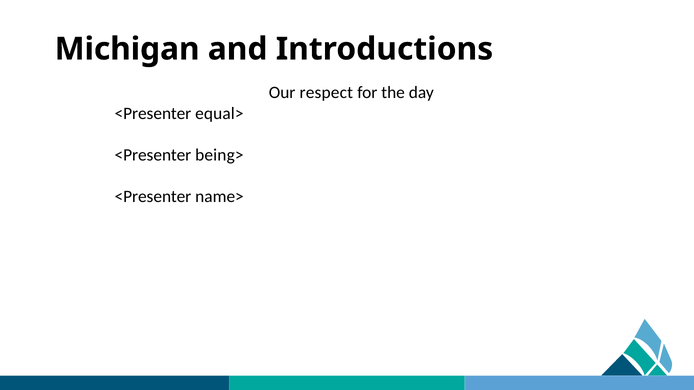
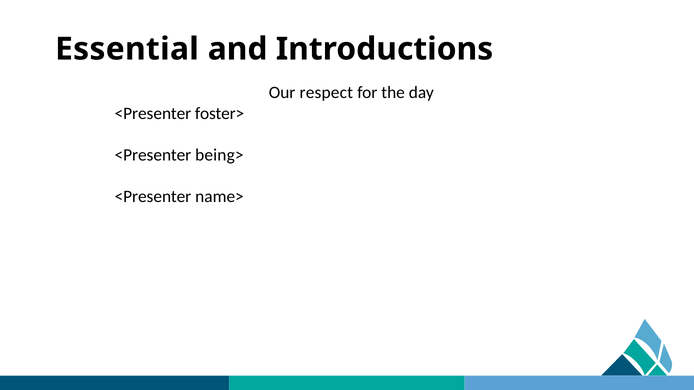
Michigan: Michigan -> Essential
equal>: equal> -> foster>
